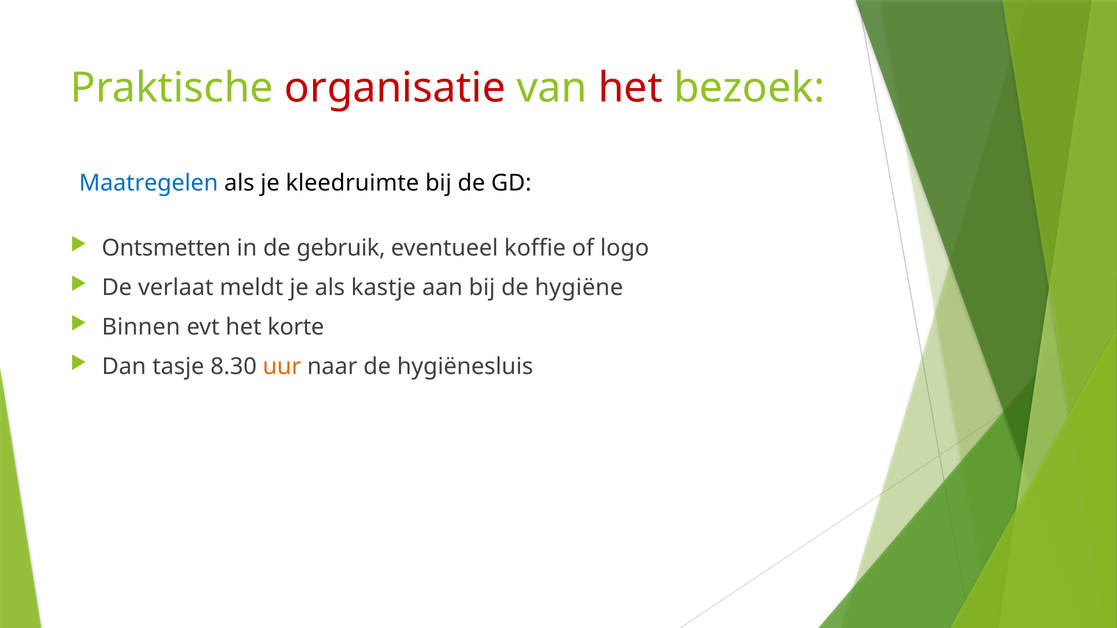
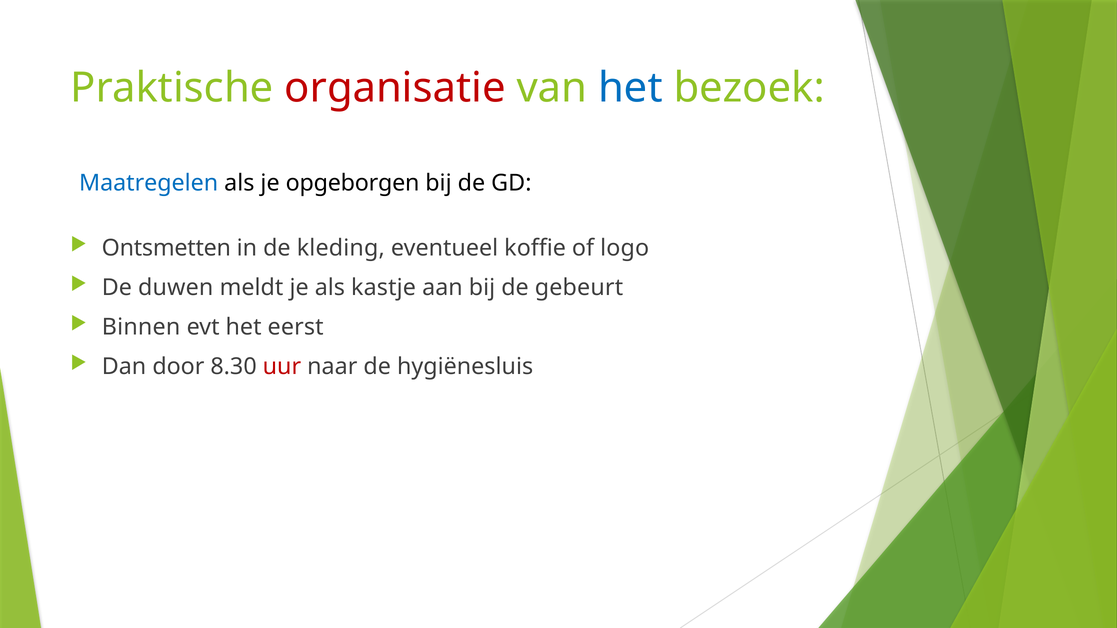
het at (630, 88) colour: red -> blue
kleedruimte: kleedruimte -> opgeborgen
gebruik: gebruik -> kleding
verlaat: verlaat -> duwen
hygiëne: hygiëne -> gebeurt
korte: korte -> eerst
tasje: tasje -> door
uur colour: orange -> red
